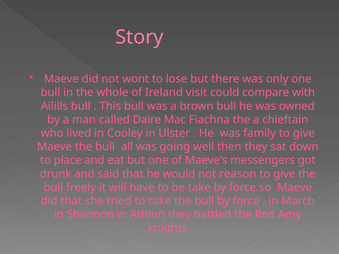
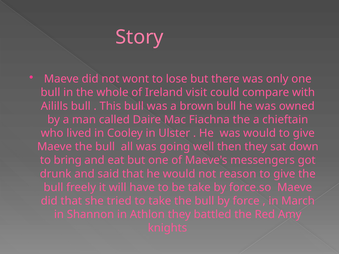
was family: family -> would
place: place -> bring
